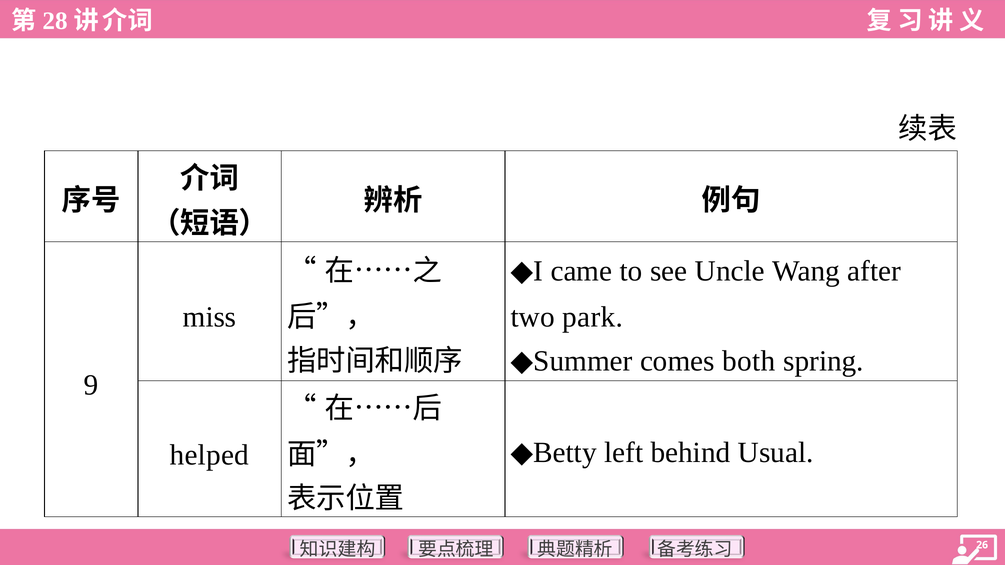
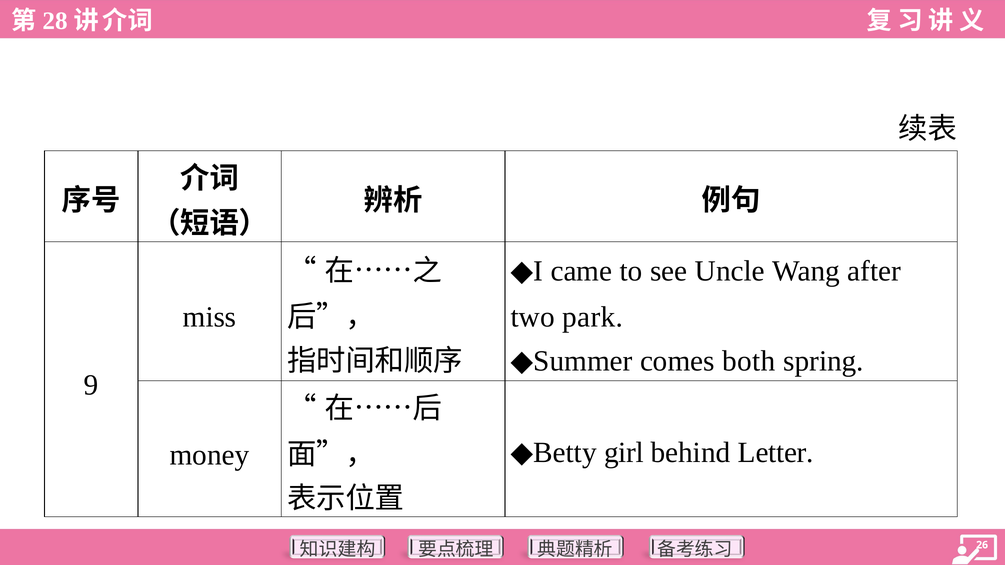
left: left -> girl
Usual: Usual -> Letter
helped: helped -> money
